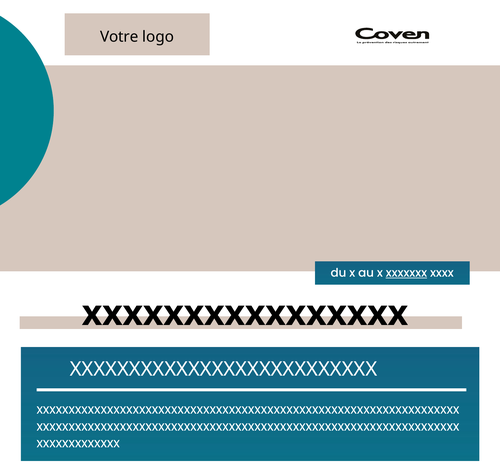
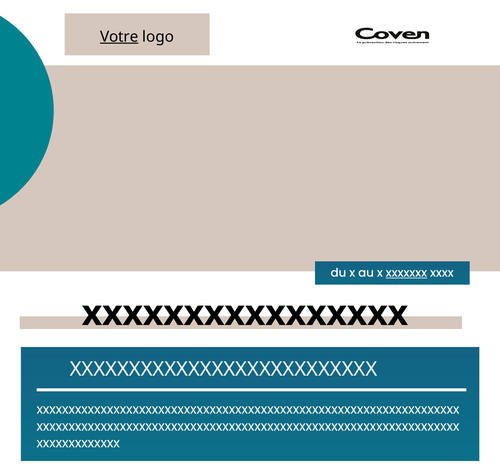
Votre underline: none -> present
